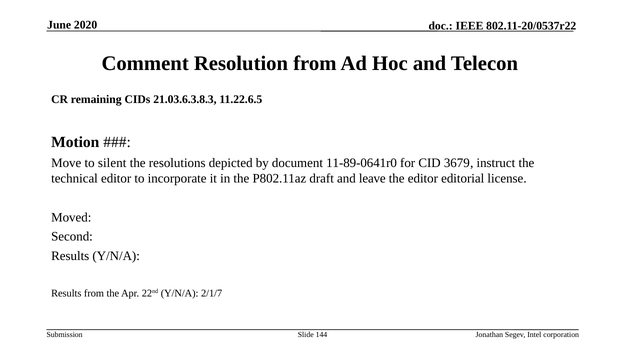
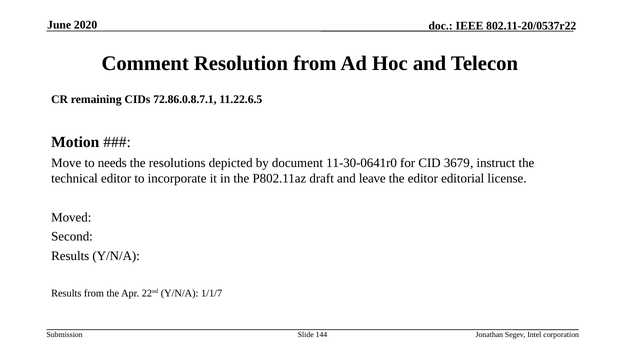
21.03.6.3.8.3: 21.03.6.3.8.3 -> 72.86.0.8.7.1
silent: silent -> needs
11-89-0641r0: 11-89-0641r0 -> 11-30-0641r0
2/1/7: 2/1/7 -> 1/1/7
